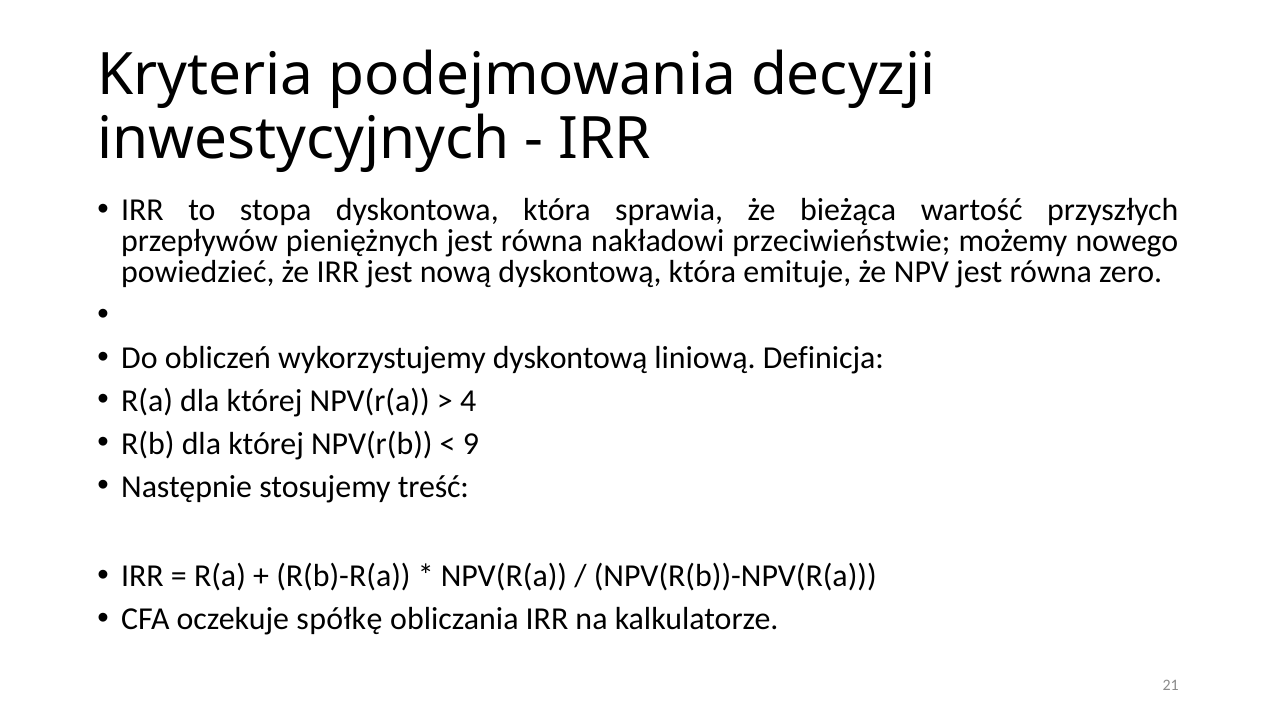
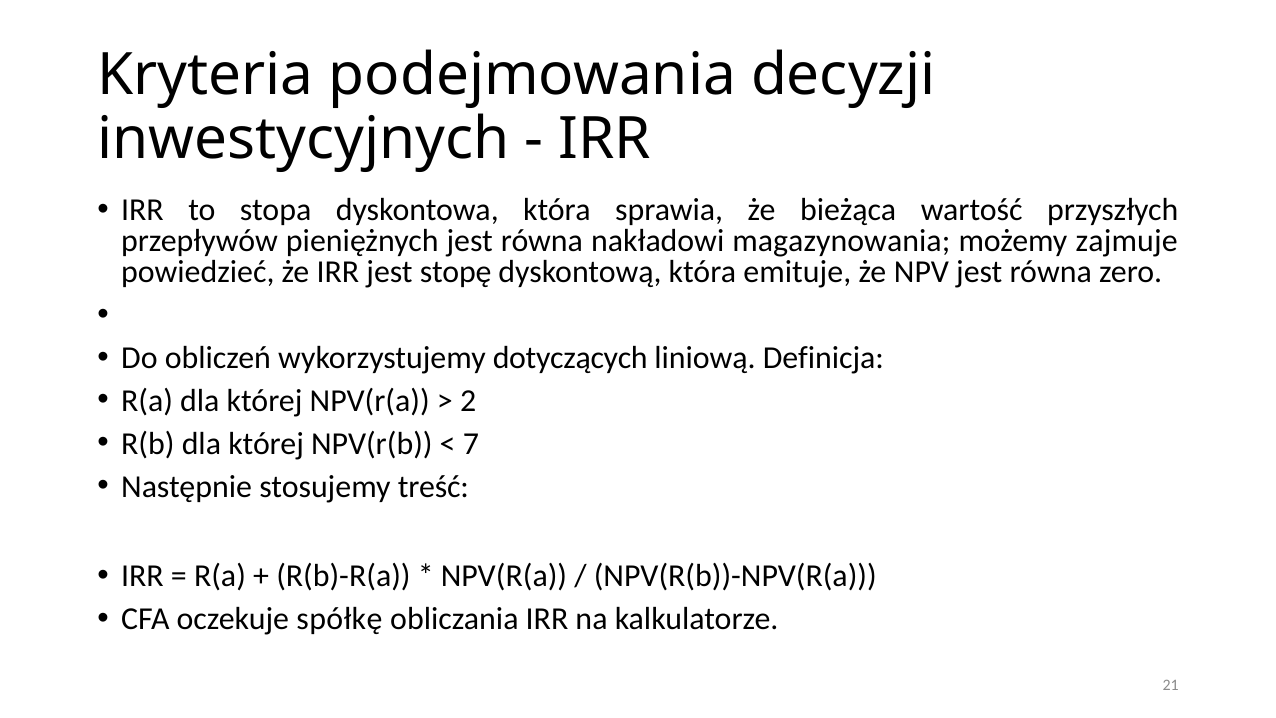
przeciwieństwie: przeciwieństwie -> magazynowania
nowego: nowego -> zajmuje
nową: nową -> stopę
wykorzystujemy dyskontową: dyskontową -> dotyczących
4: 4 -> 2
9: 9 -> 7
